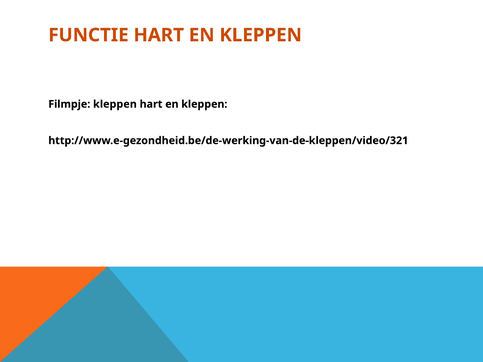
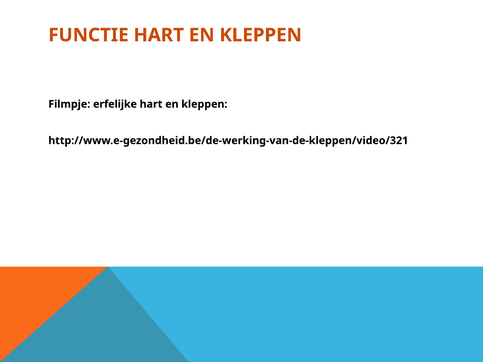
Filmpje kleppen: kleppen -> erfelijke
